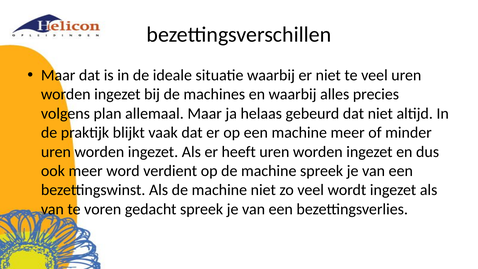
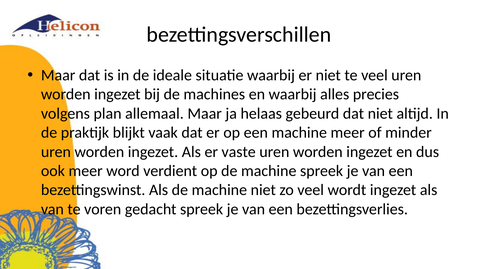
heeft: heeft -> vaste
